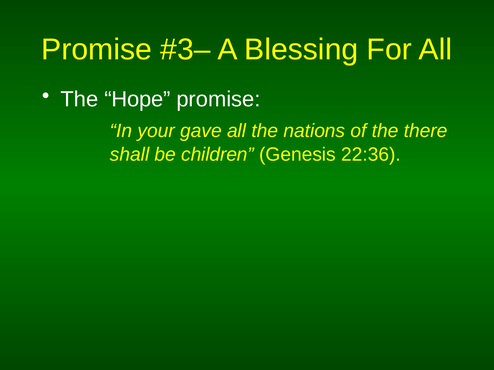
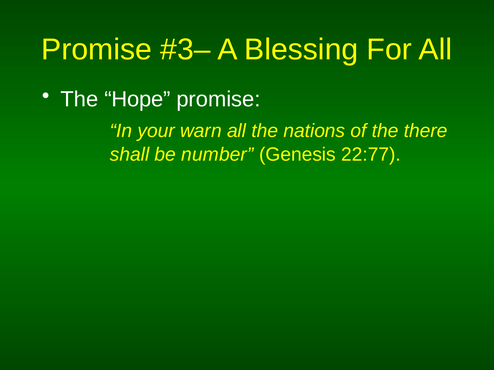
gave: gave -> warn
children: children -> number
22:36: 22:36 -> 22:77
